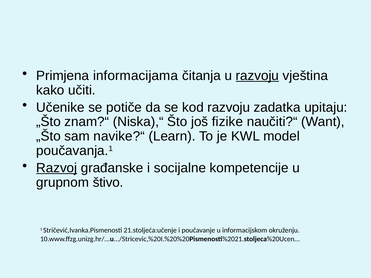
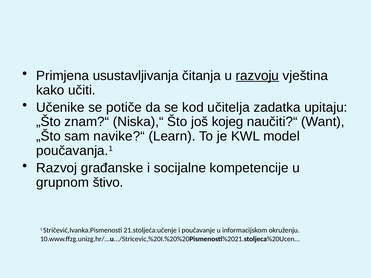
informacijama: informacijama -> usustavljivanja
kod razvoju: razvoju -> učitelja
fizike: fizike -> kojeg
Razvoj underline: present -> none
